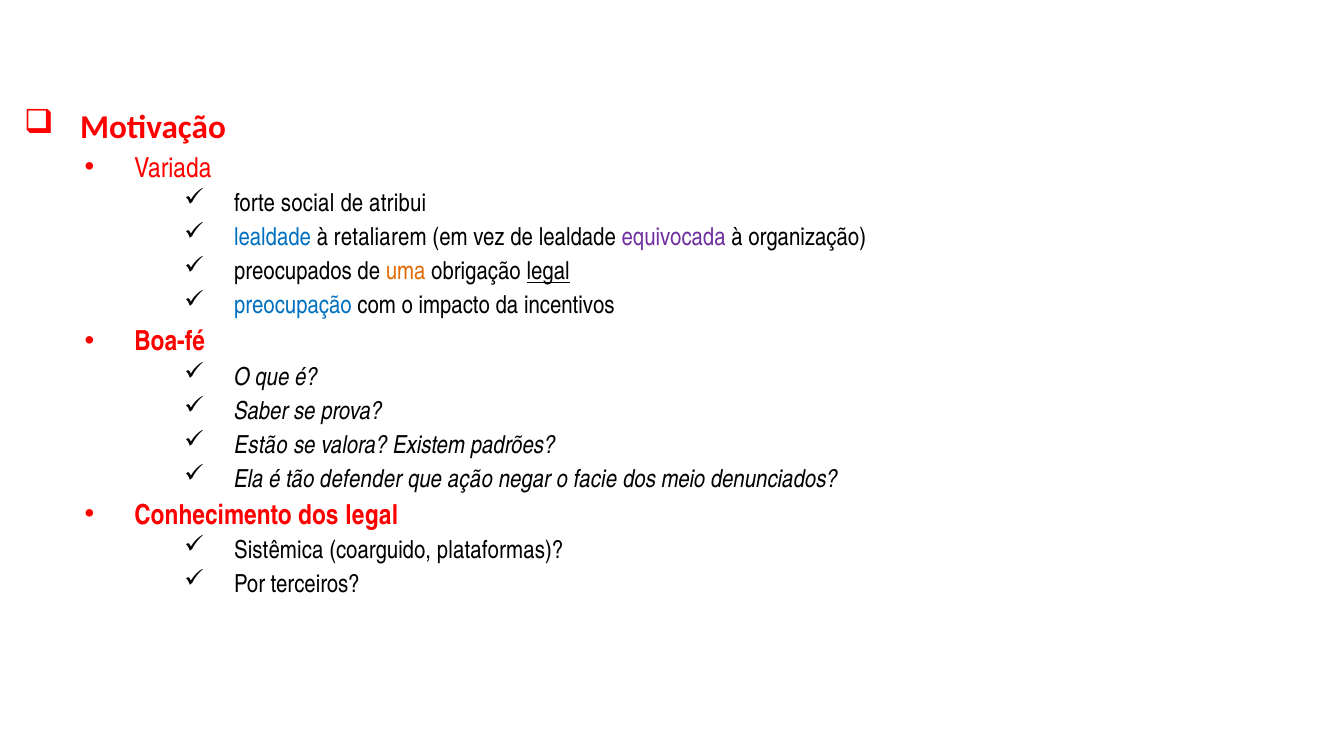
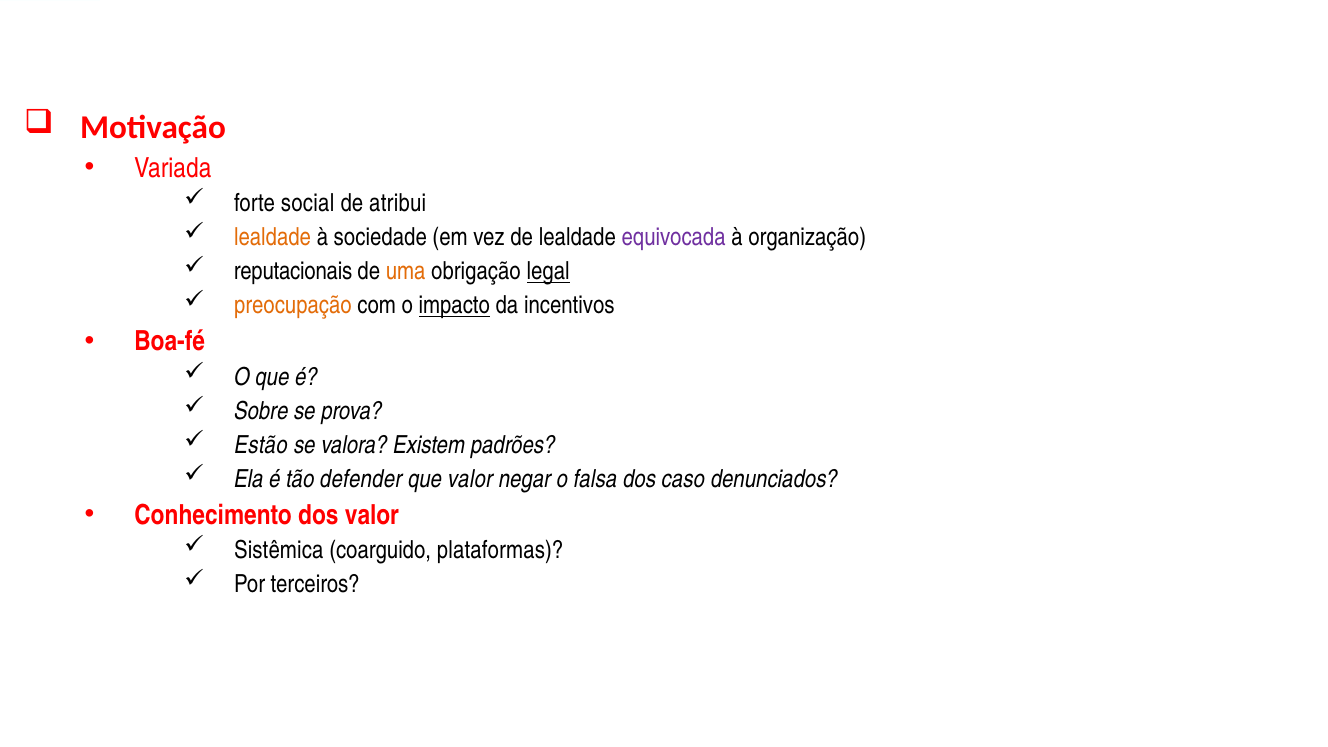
lealdade at (273, 238) colour: blue -> orange
retaliarem: retaliarem -> sociedade
preocupados: preocupados -> reputacionais
preocupação colour: blue -> orange
impacto underline: none -> present
Saber: Saber -> Sobre
que ação: ação -> valor
facie: facie -> falsa
meio: meio -> caso
dos legal: legal -> valor
